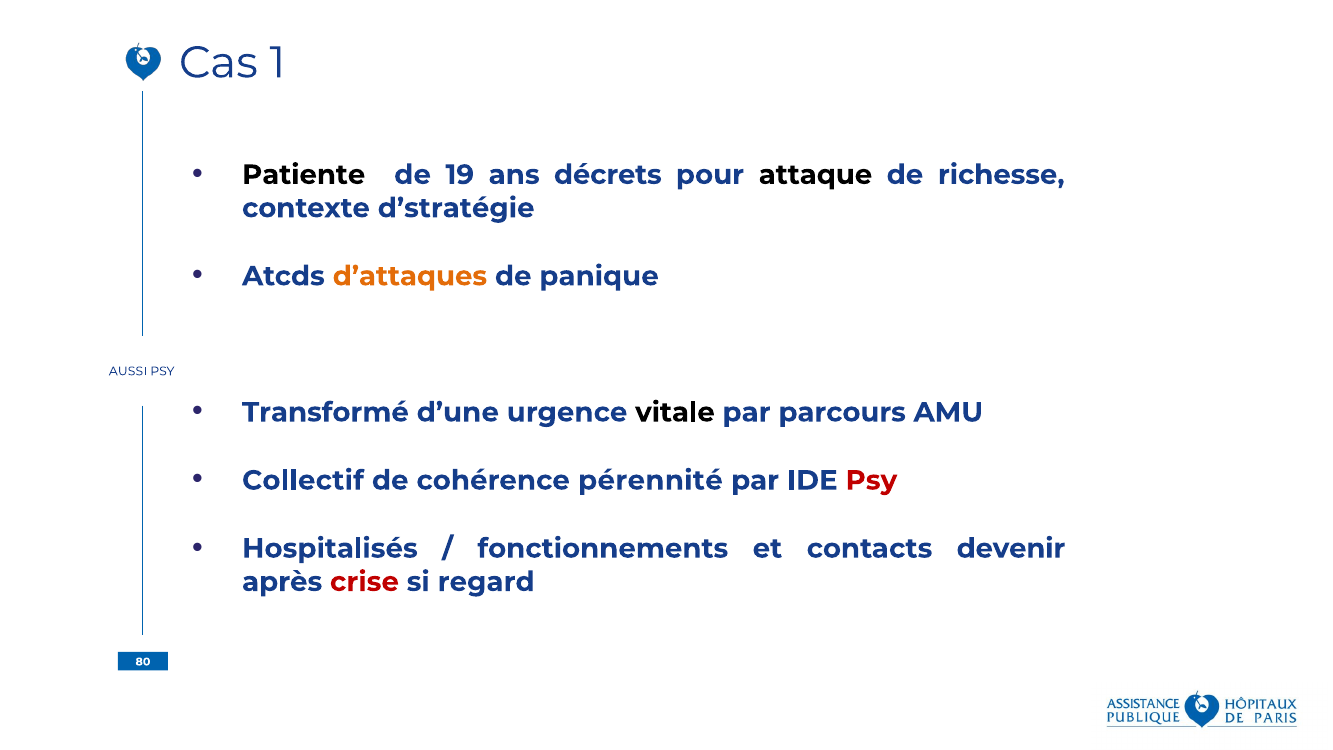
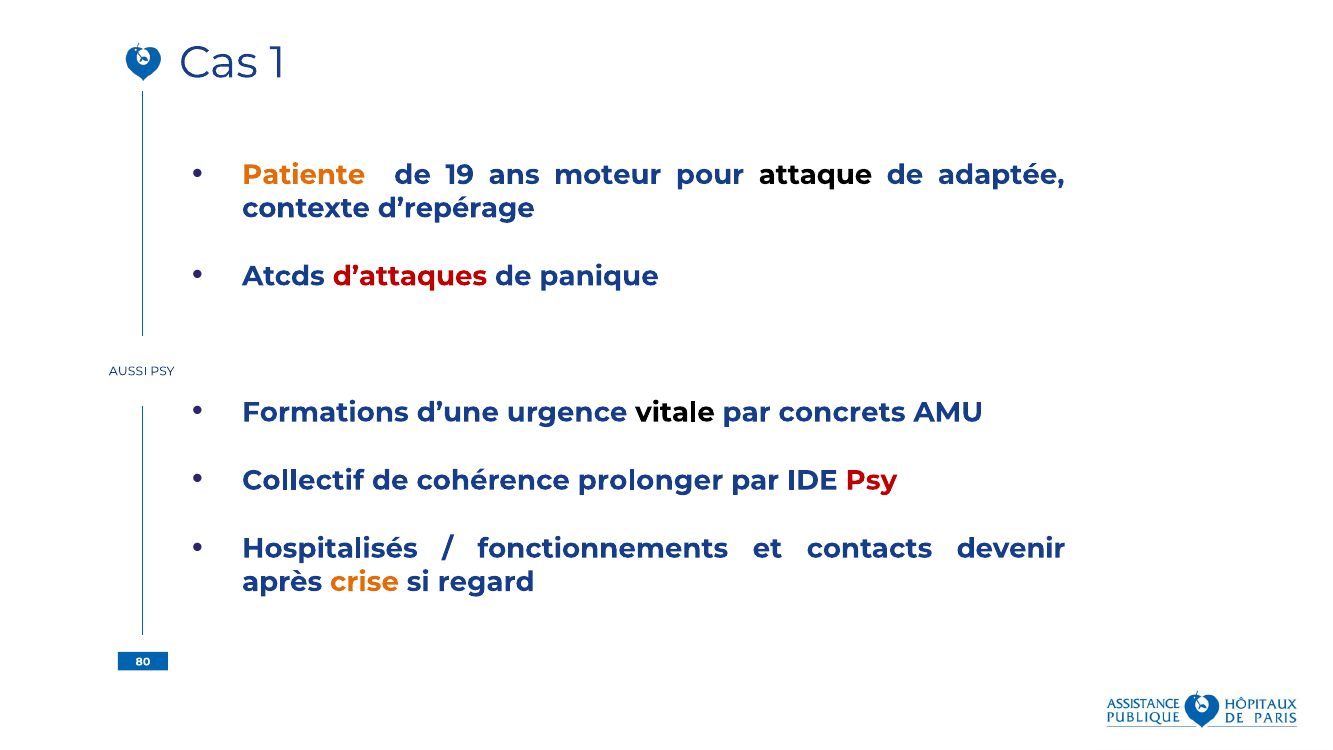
Patiente colour: black -> orange
décrets: décrets -> moteur
richesse: richesse -> adaptée
d’stratégie: d’stratégie -> d’repérage
d’attaques colour: orange -> red
Transformé: Transformé -> Formations
parcours: parcours -> concrets
pérennité: pérennité -> prolonger
crise colour: red -> orange
